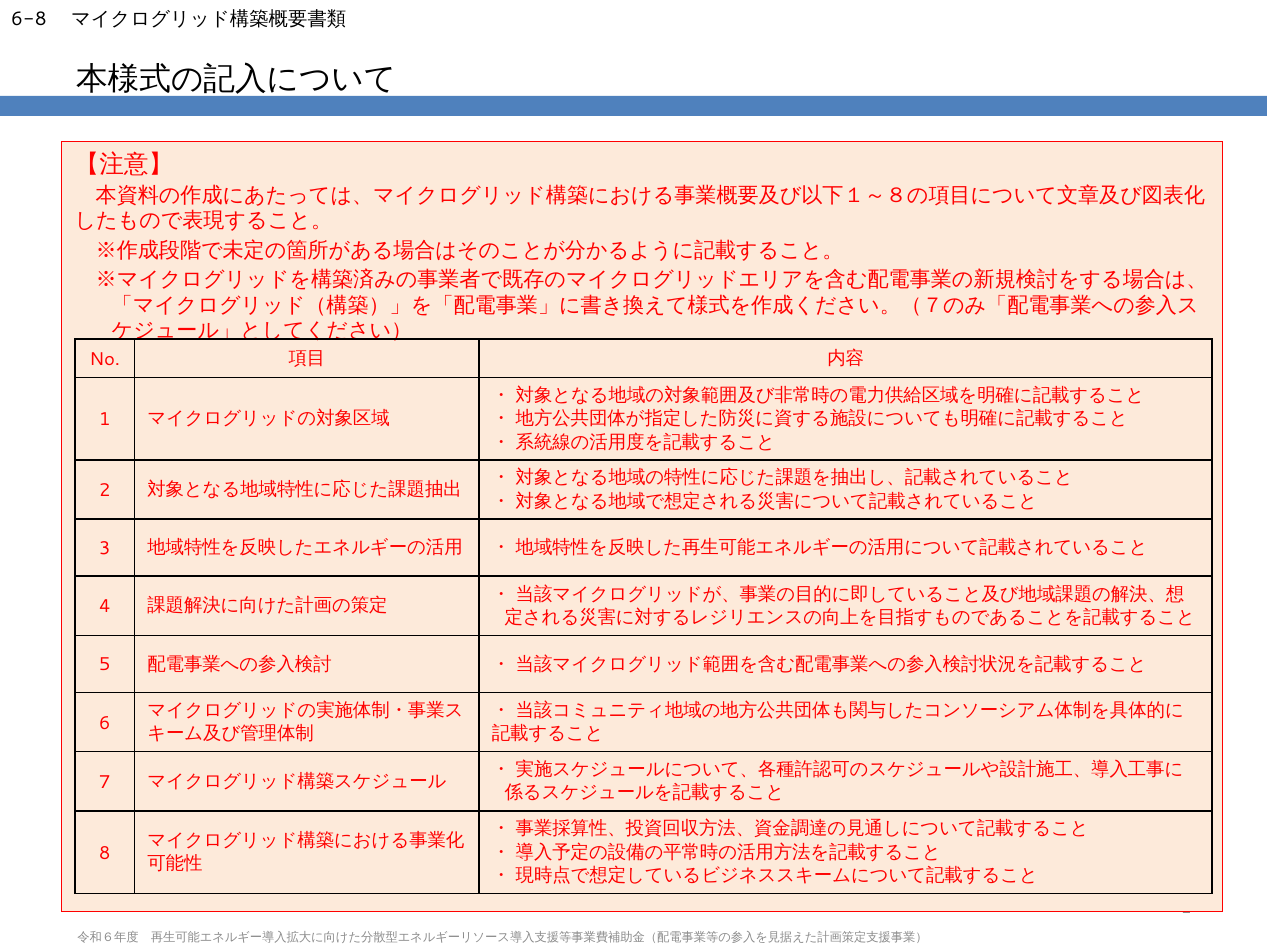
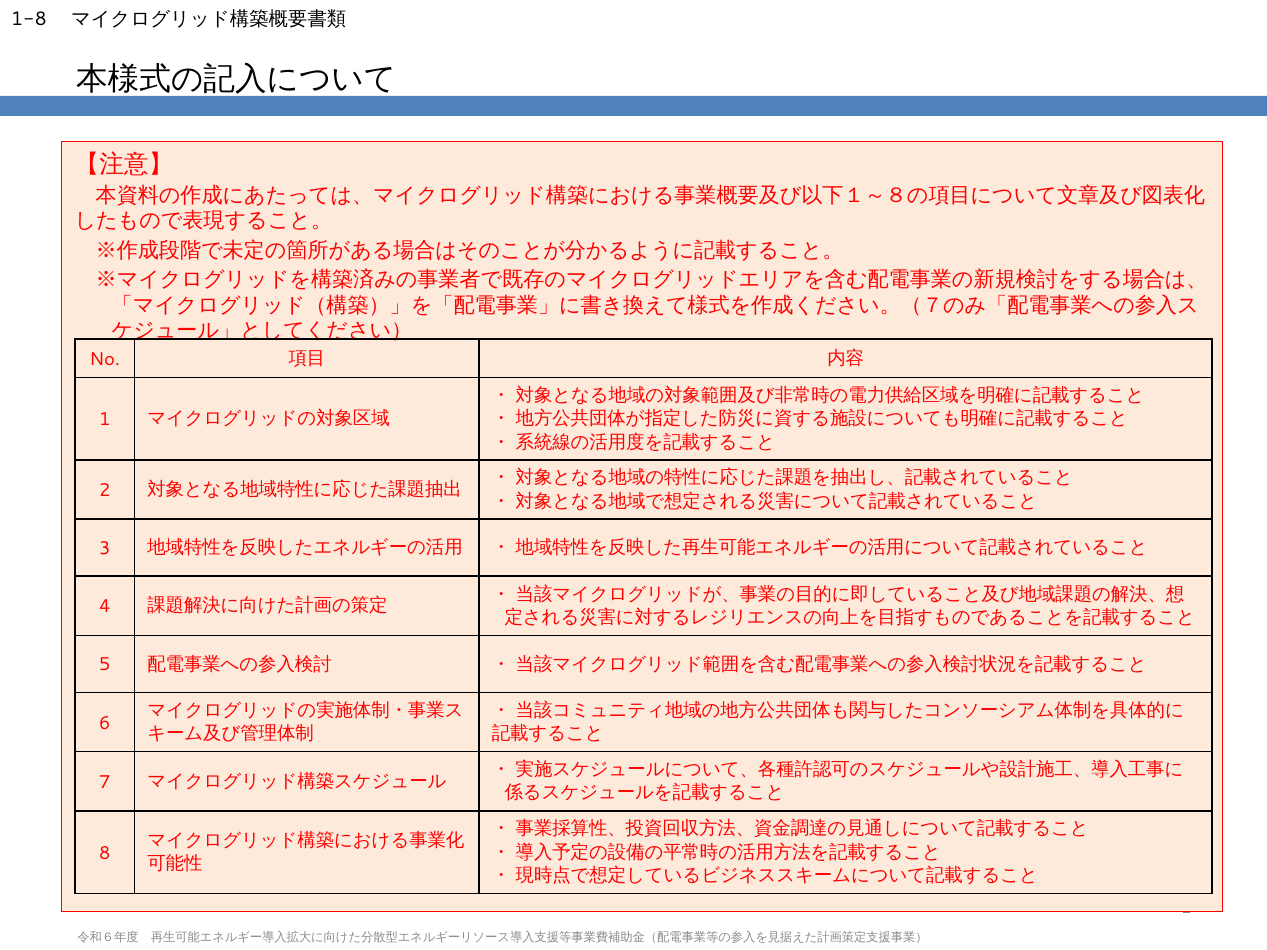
6-8: 6-8 -> 1-8
